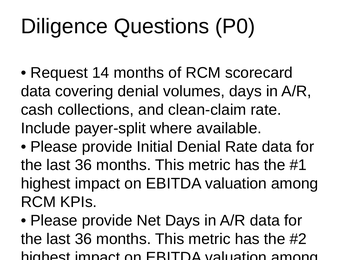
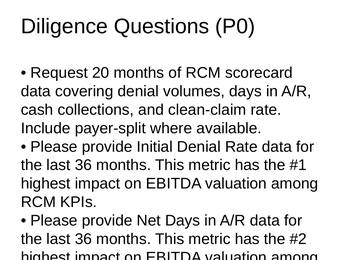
14: 14 -> 20
